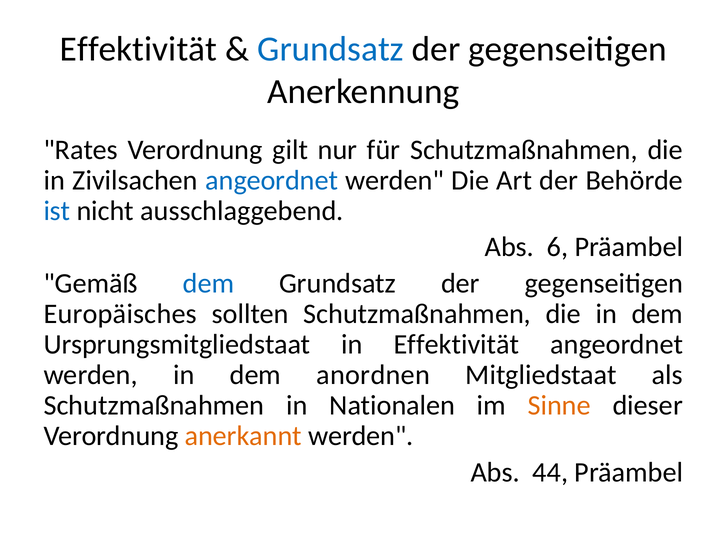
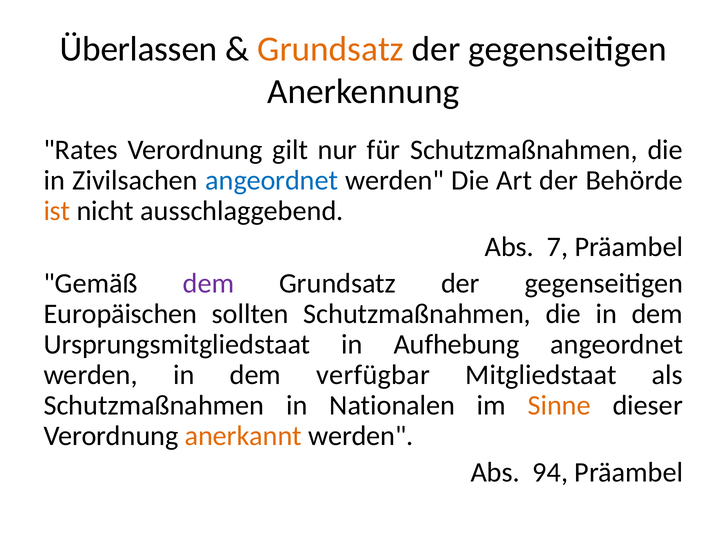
Effektivität at (139, 49): Effektivität -> Überlassen
Grundsatz at (331, 49) colour: blue -> orange
ist colour: blue -> orange
6: 6 -> 7
dem at (208, 284) colour: blue -> purple
Europäisches: Europäisches -> Europäischen
in Effektivität: Effektivität -> Aufhebung
anordnen: anordnen -> verfügbar
44: 44 -> 94
